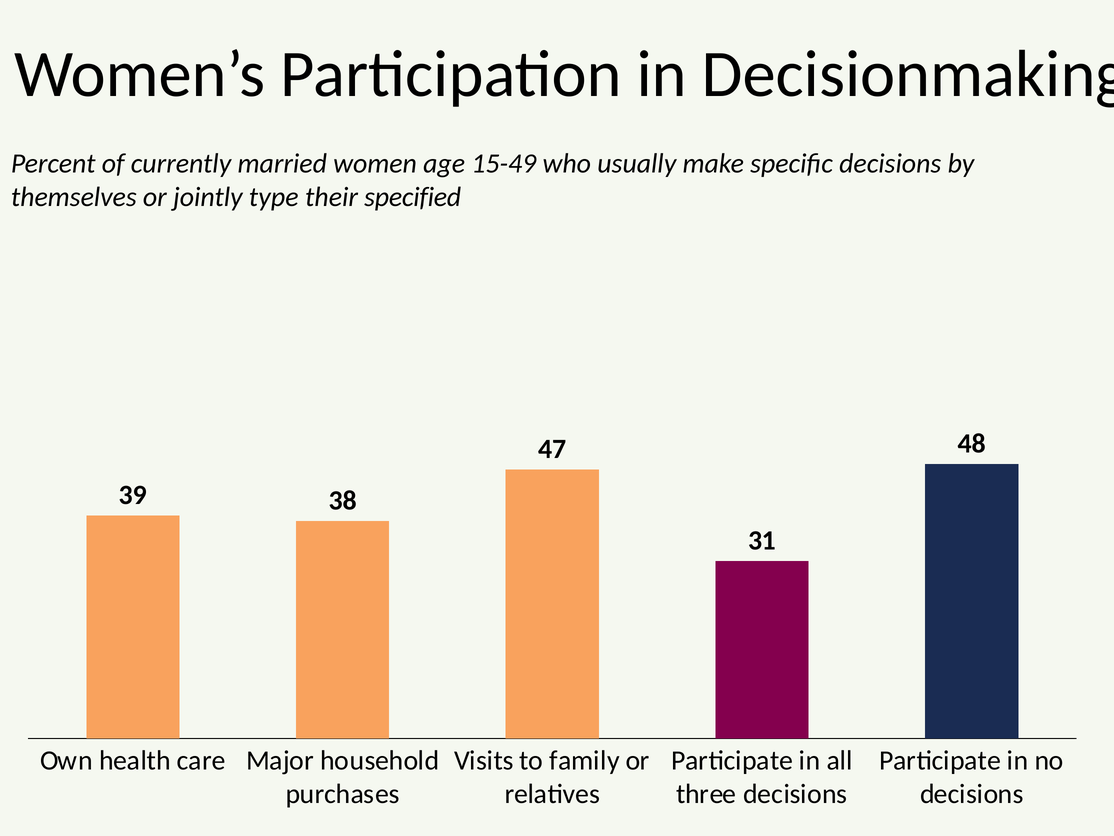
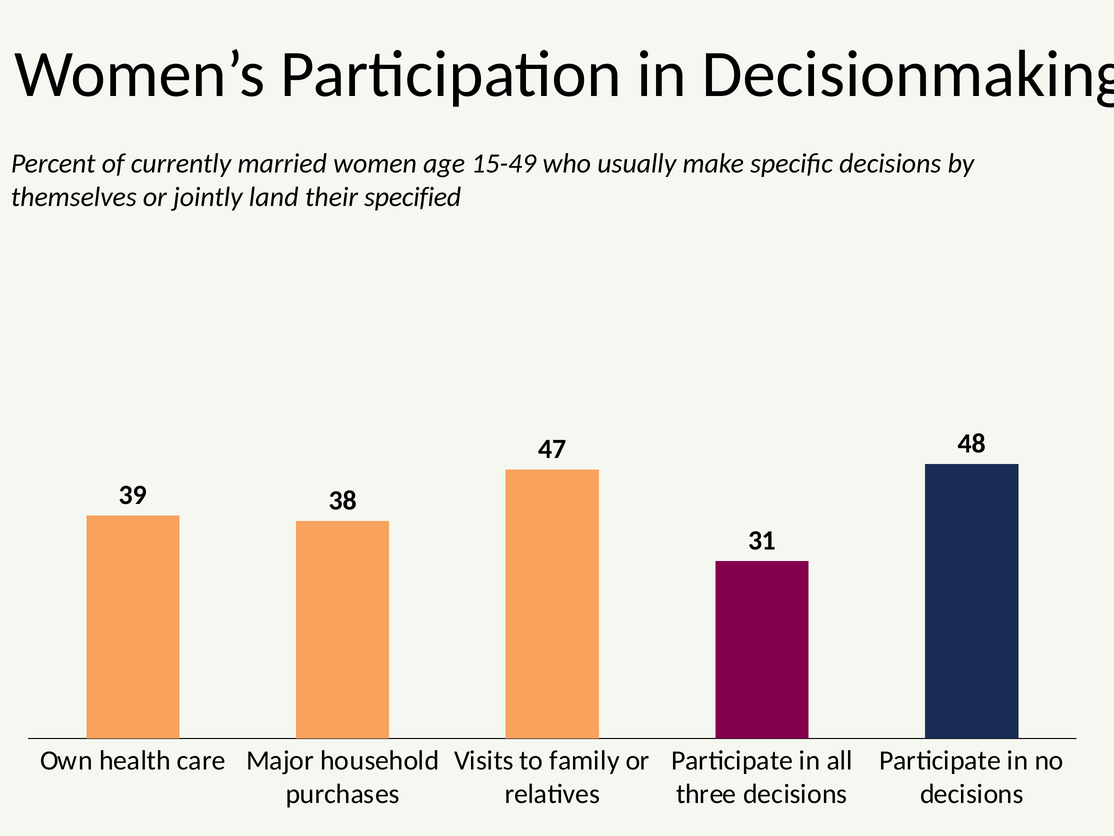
type: type -> land
